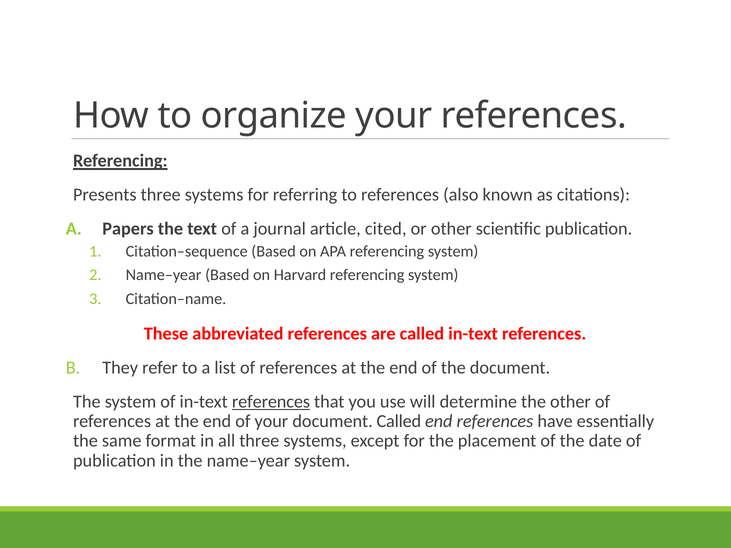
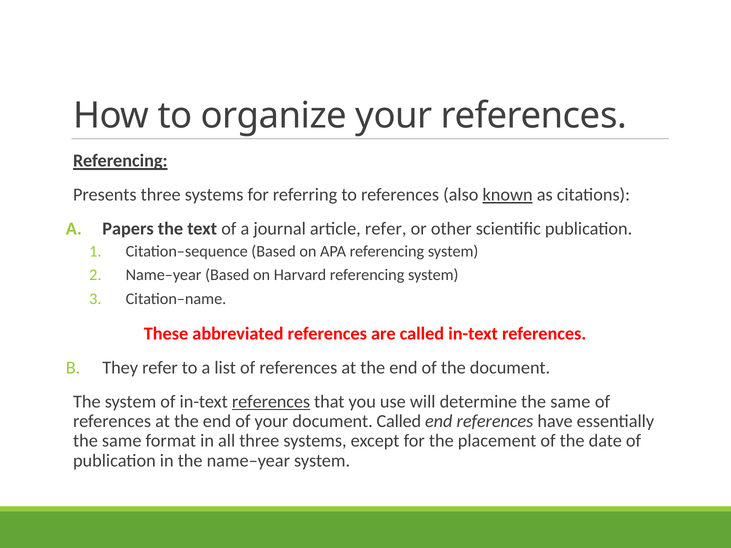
known underline: none -> present
article cited: cited -> refer
determine the other: other -> same
